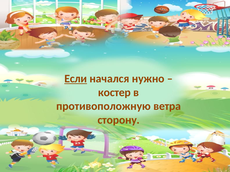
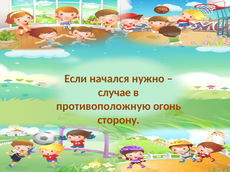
Если underline: present -> none
костер: костер -> случае
ветра: ветра -> огонь
